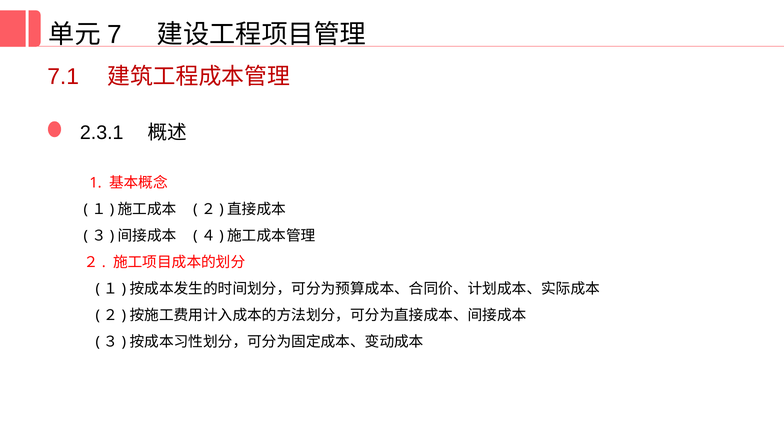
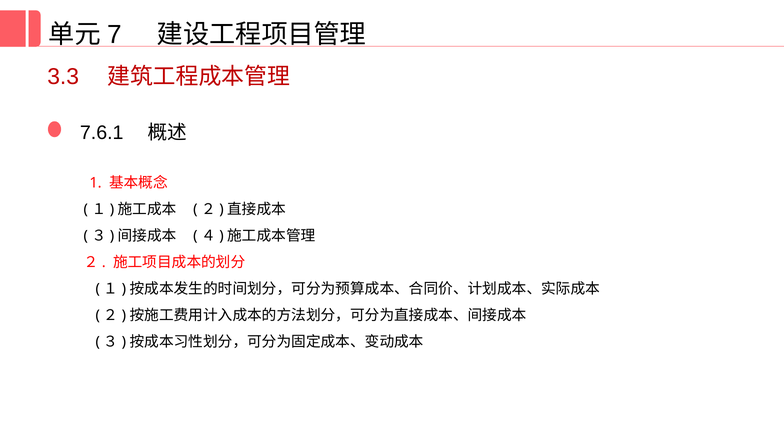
7.1: 7.1 -> 3.3
2.3.1: 2.3.1 -> 7.6.1
